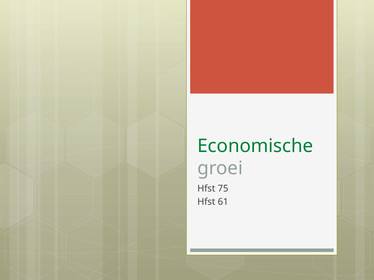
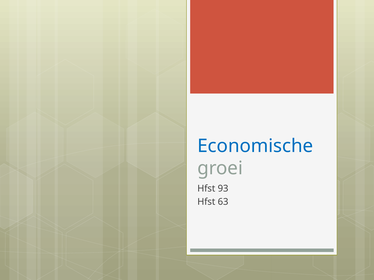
Economische colour: green -> blue
75: 75 -> 93
61: 61 -> 63
